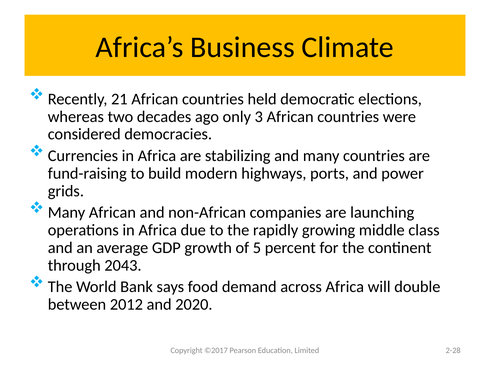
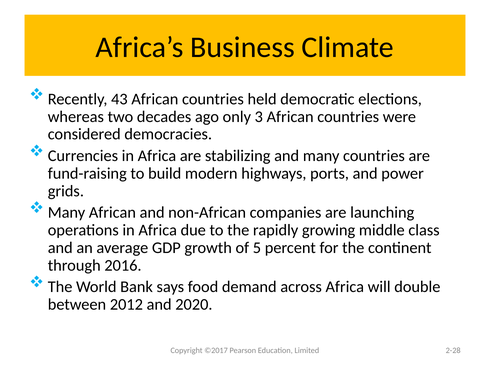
21: 21 -> 43
2043: 2043 -> 2016
